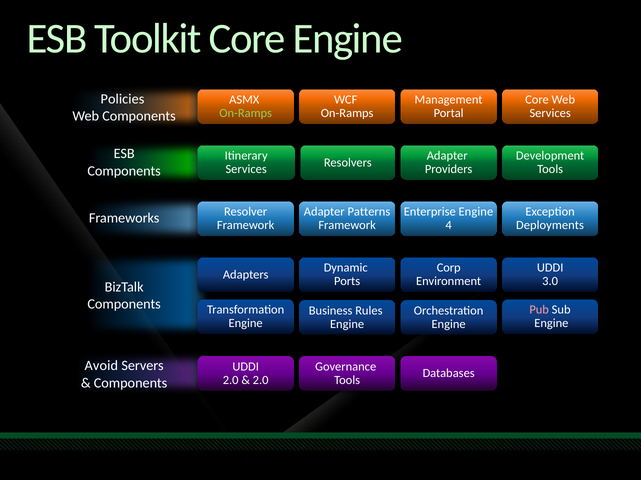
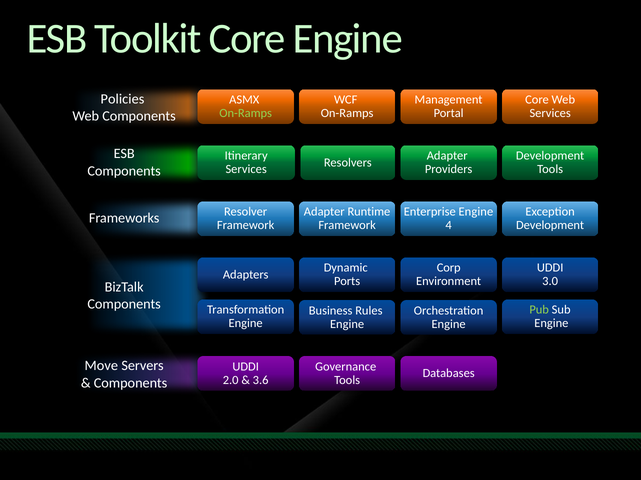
Patterns: Patterns -> Runtime
Deployments at (550, 226): Deployments -> Development
Pub colour: pink -> light green
Avoid: Avoid -> Move
2.0 at (261, 381): 2.0 -> 3.6
